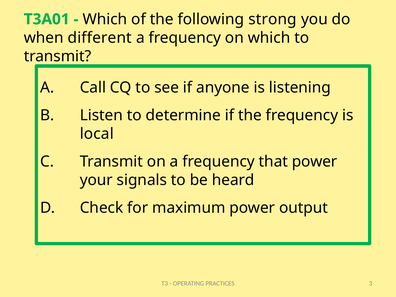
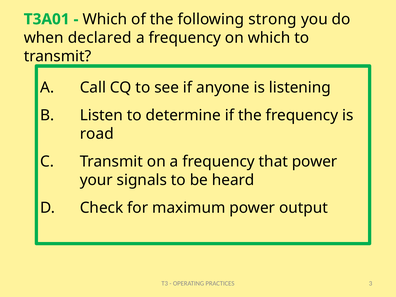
different: different -> declared
local: local -> road
